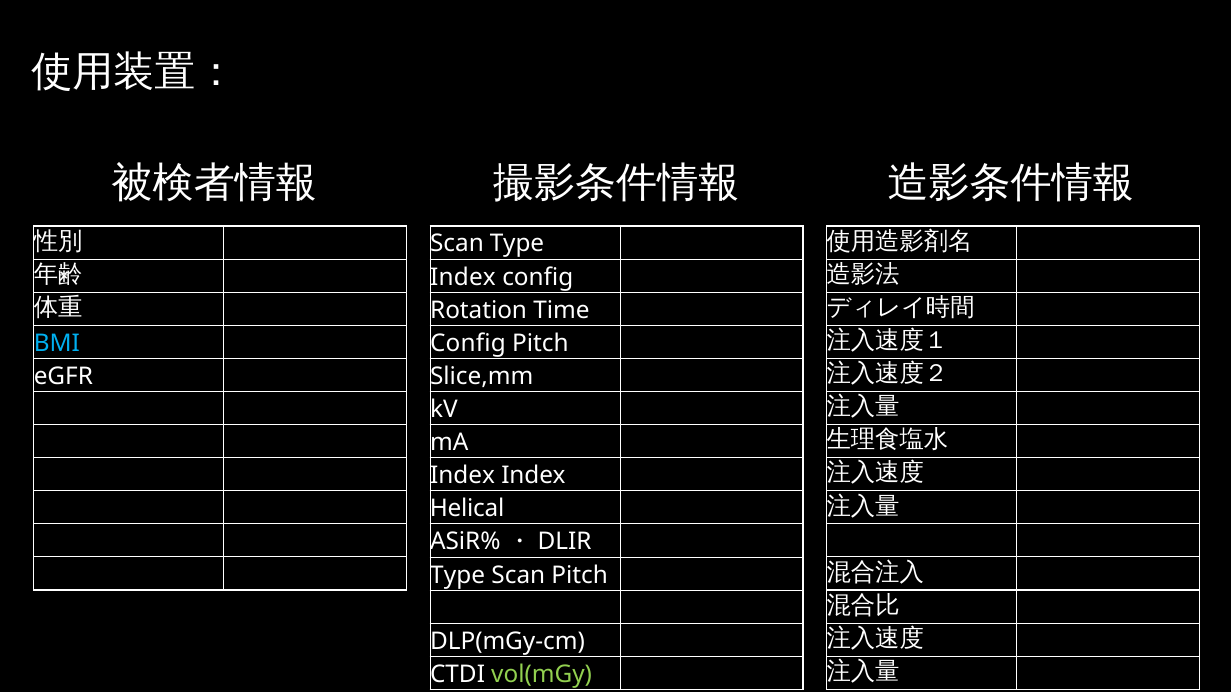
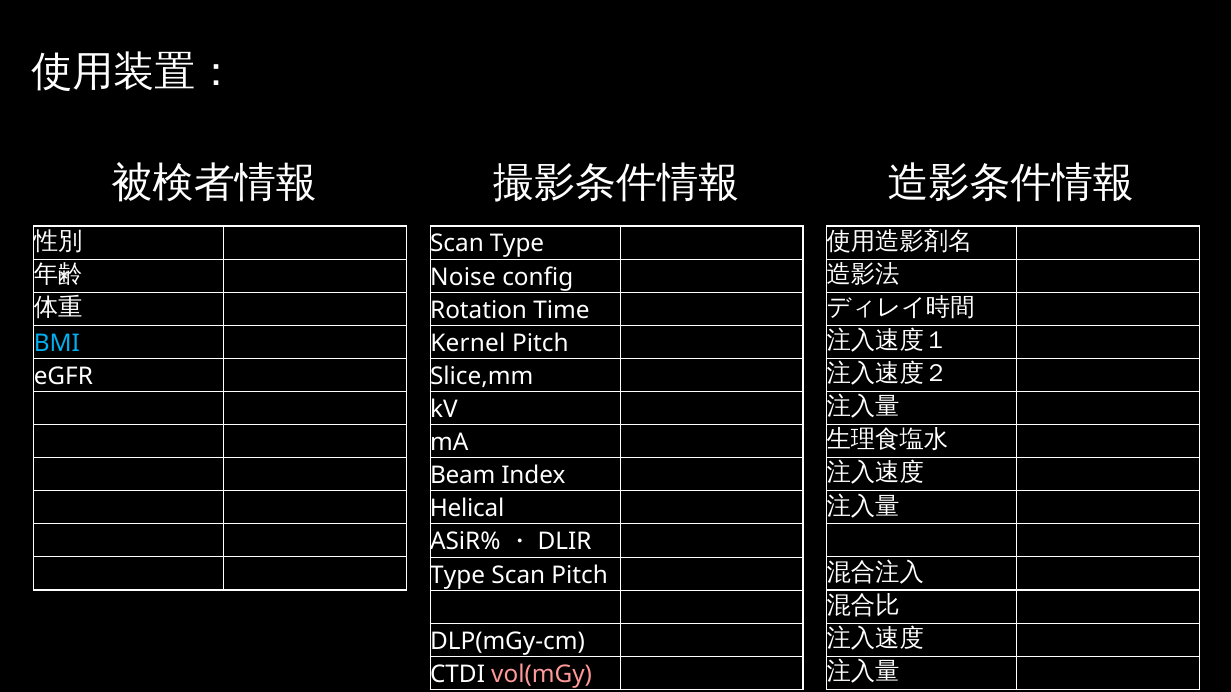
Index at (463, 277): Index -> Noise
Config at (468, 343): Config -> Kernel
Index at (463, 476): Index -> Beam
vol(mGy colour: light green -> pink
